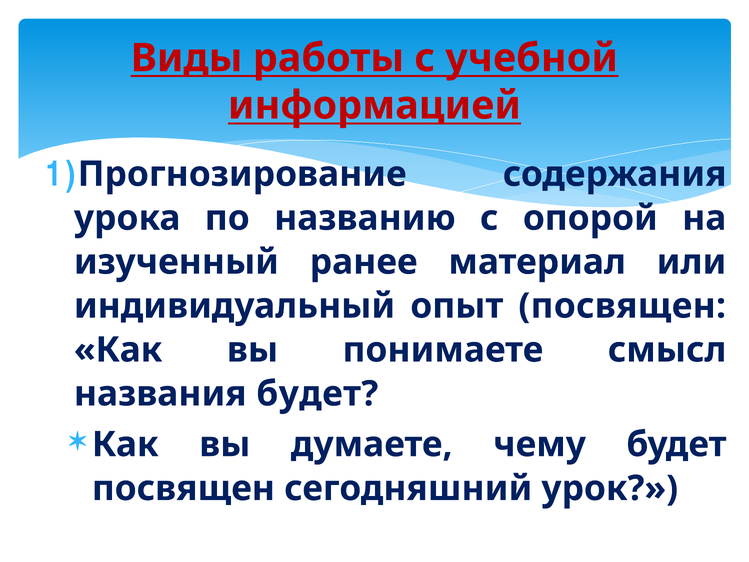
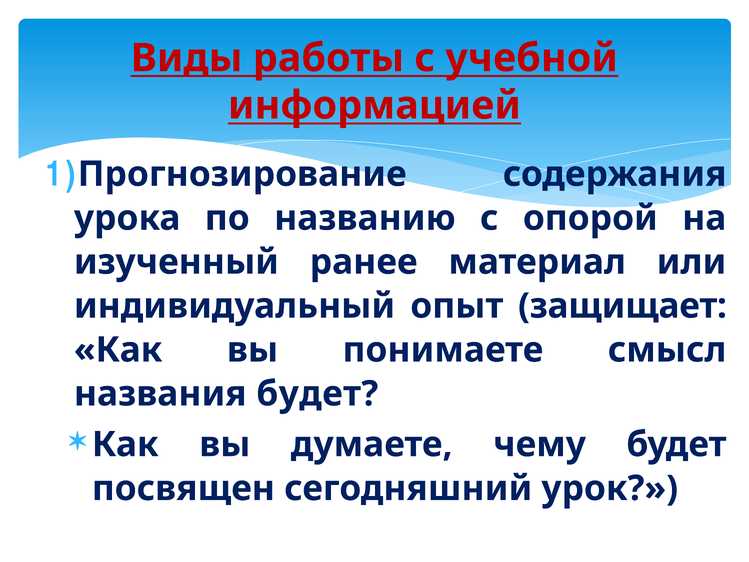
опыт посвящен: посвящен -> защищает
